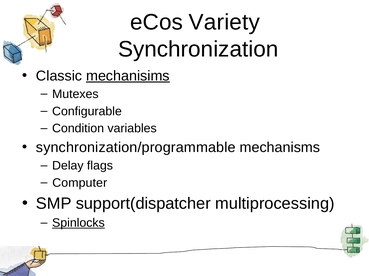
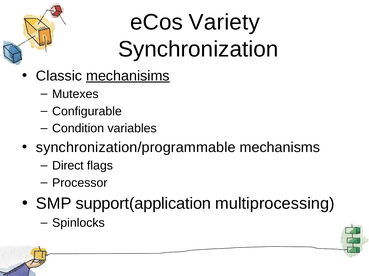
Delay: Delay -> Direct
Computer: Computer -> Processor
support(dispatcher: support(dispatcher -> support(application
Spinlocks underline: present -> none
